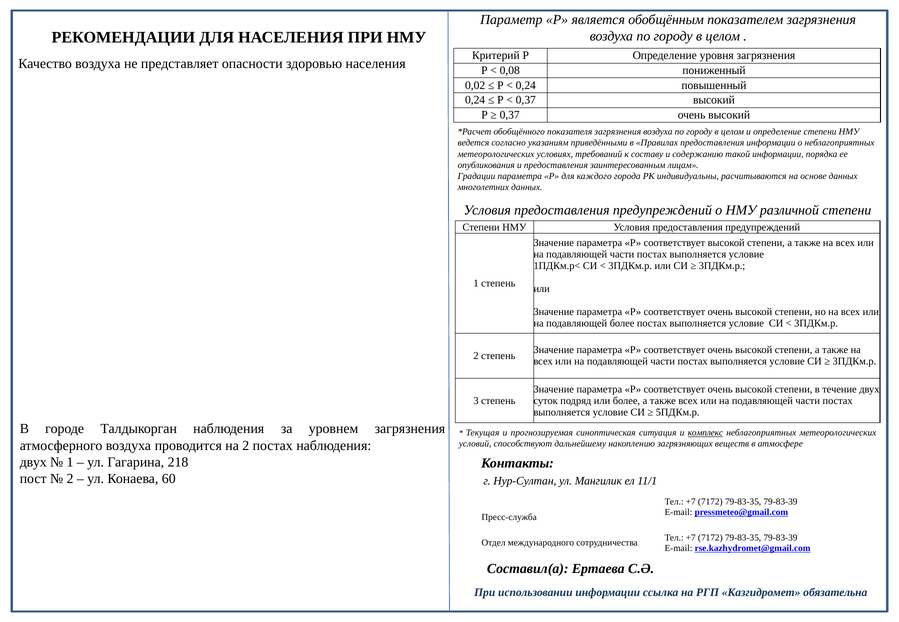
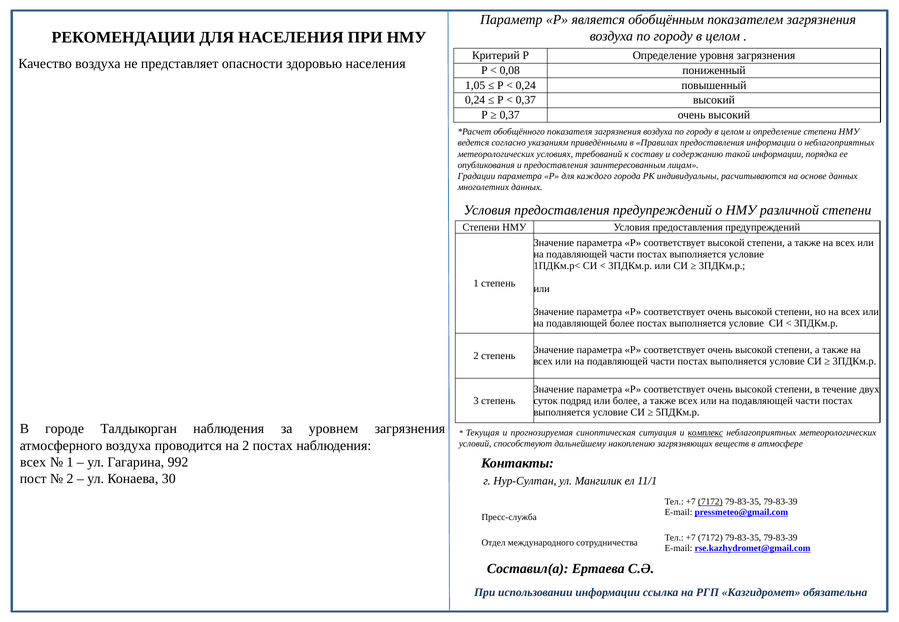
0,02: 0,02 -> 1,05
двух at (33, 462): двух -> всех
218: 218 -> 992
60: 60 -> 30
7172 at (710, 502) underline: none -> present
